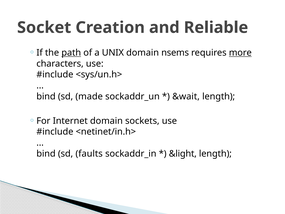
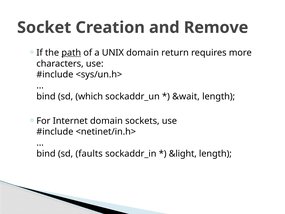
Reliable: Reliable -> Remove
nsems: nsems -> return
more underline: present -> none
made: made -> which
